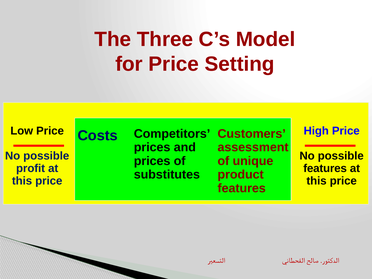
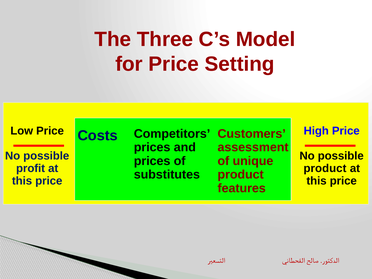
features at (325, 168): features -> product
